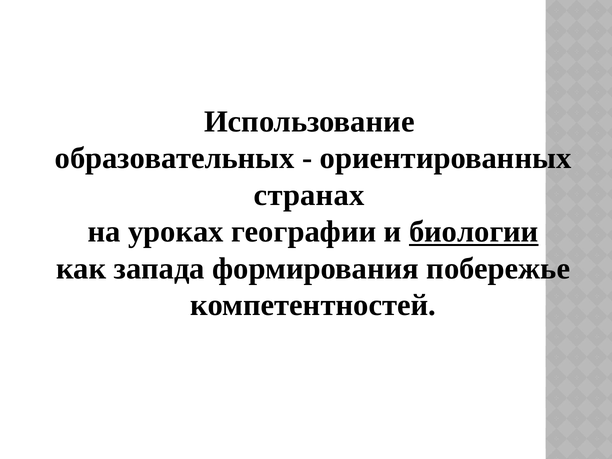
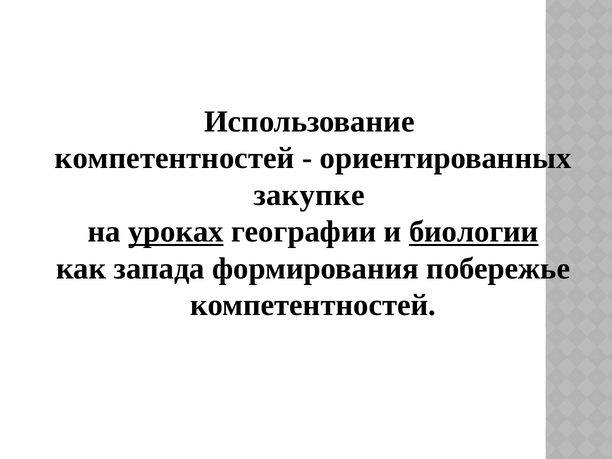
образовательных at (175, 158): образовательных -> компетентностей
странах: странах -> закупке
уроках underline: none -> present
